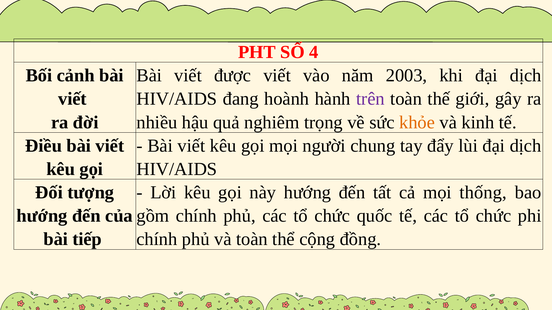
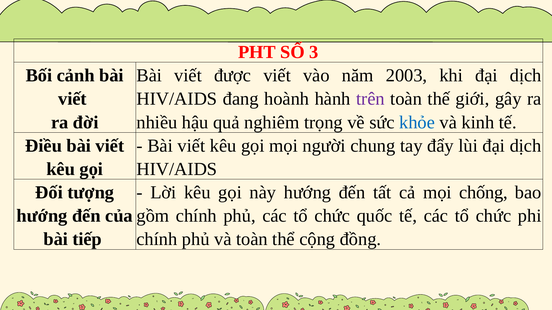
4: 4 -> 3
khỏe colour: orange -> blue
thống: thống -> chống
